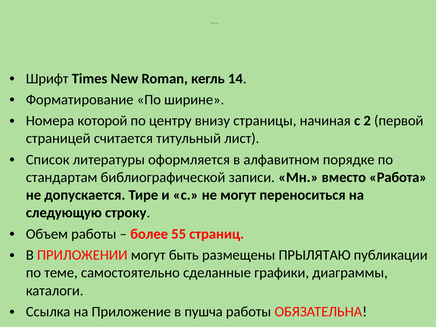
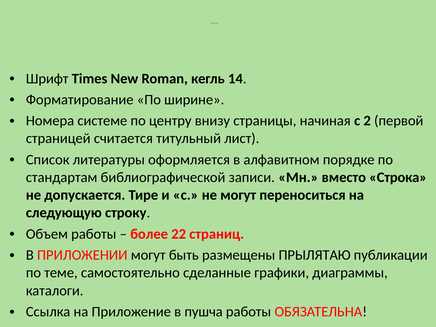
которой: которой -> системе
Работа: Работа -> Строка
55: 55 -> 22
